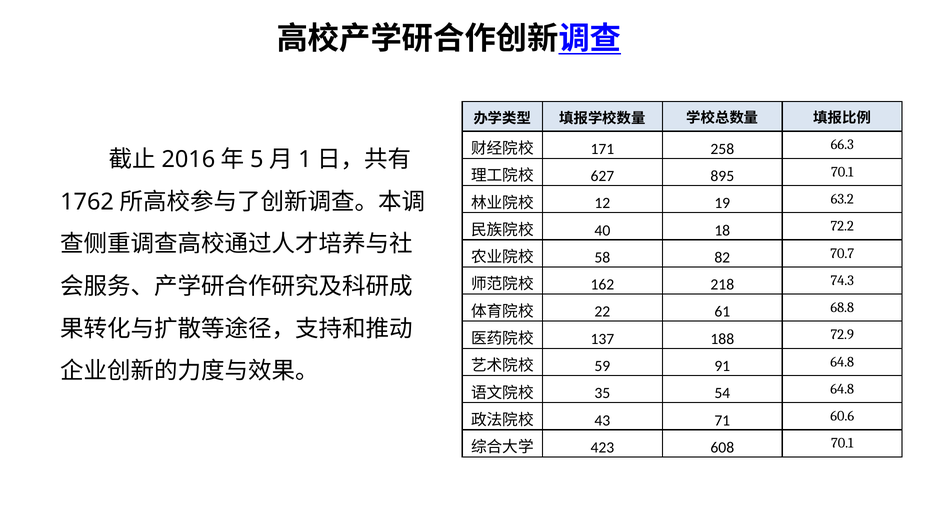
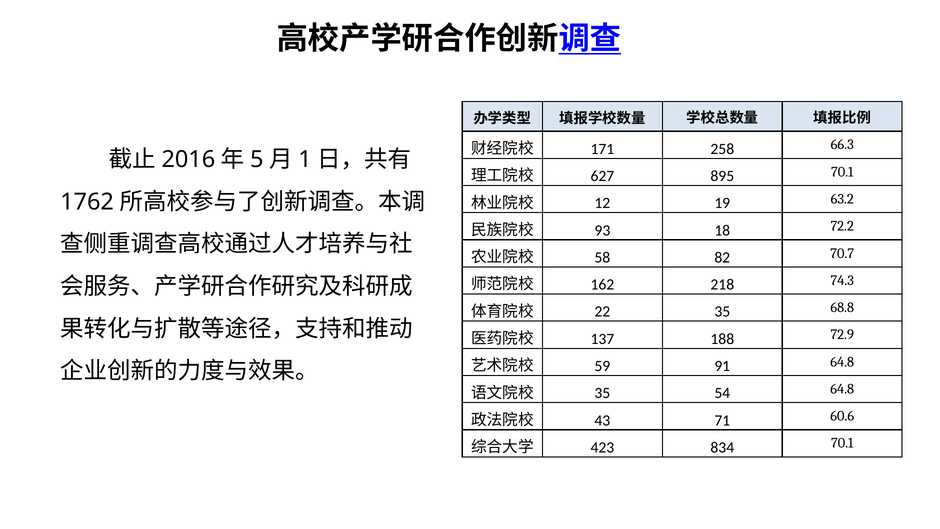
40: 40 -> 93
22 61: 61 -> 35
608: 608 -> 834
